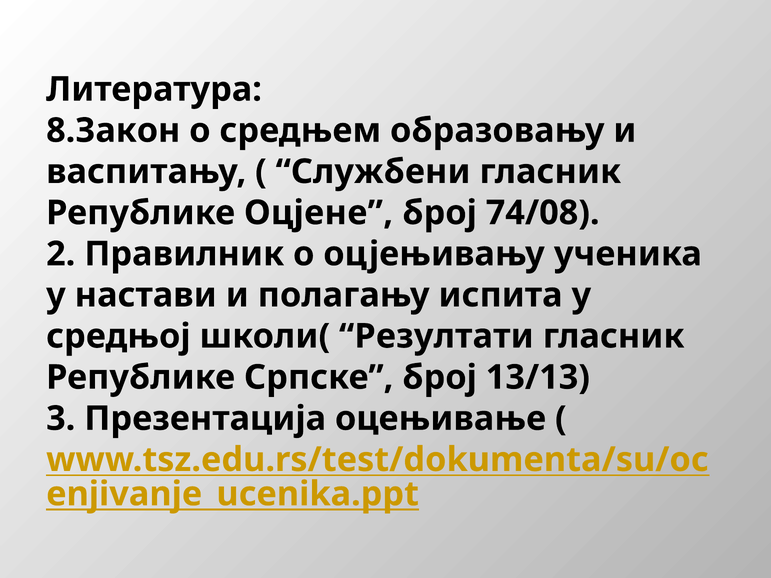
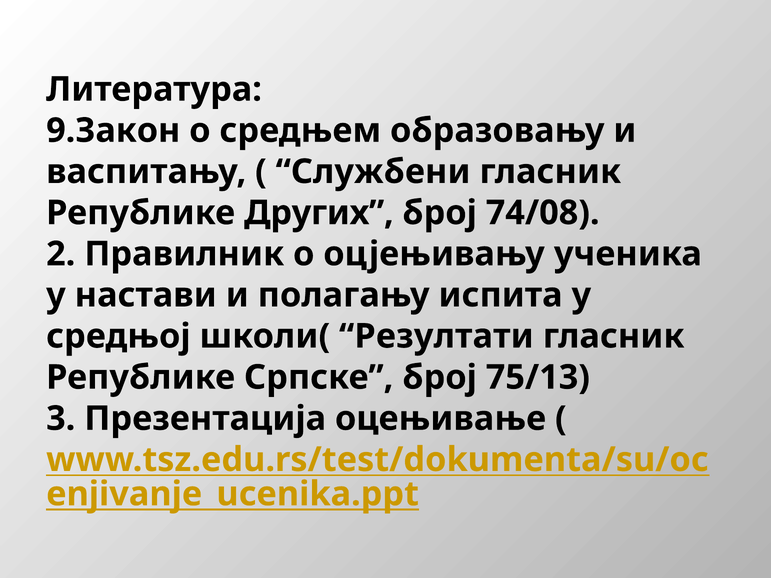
8.Закон: 8.Закон -> 9.Закон
Оцјене: Оцјене -> Других
13/13: 13/13 -> 75/13
